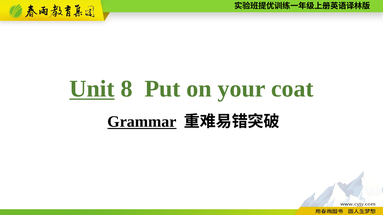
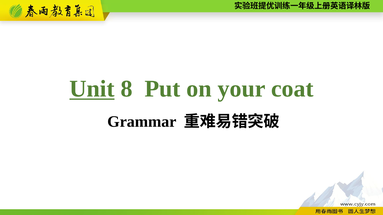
Grammar underline: present -> none
